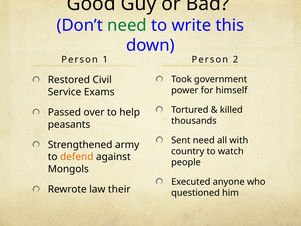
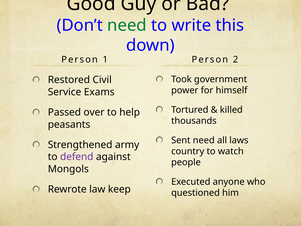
with: with -> laws
defend colour: orange -> purple
their: their -> keep
